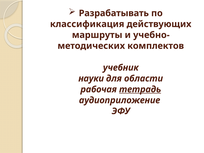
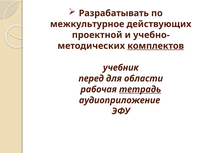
классификация: классификация -> межкультурное
маршруты: маршруты -> проектной
комплектов underline: none -> present
науки: науки -> перед
